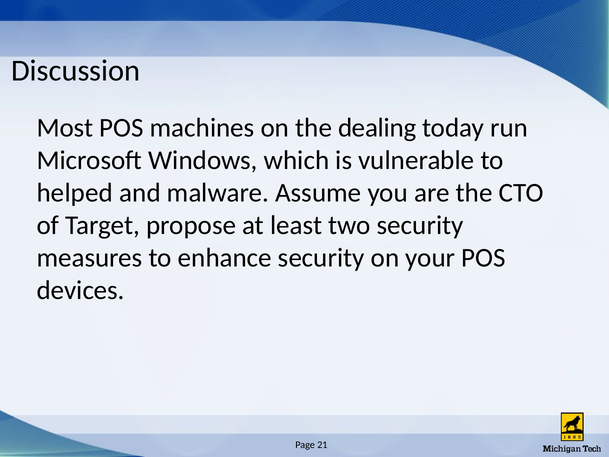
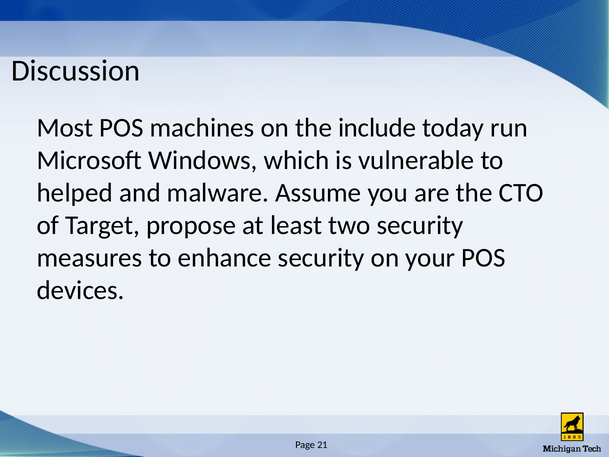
dealing: dealing -> include
